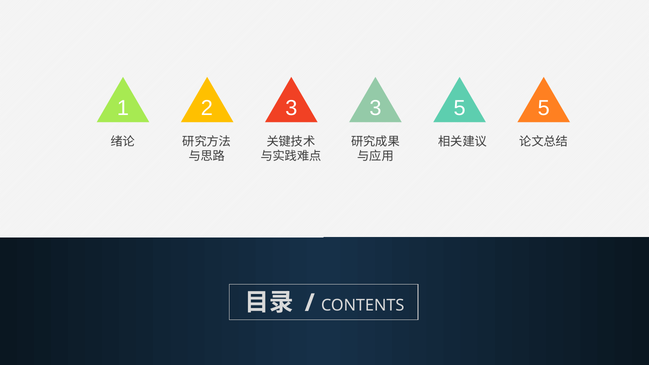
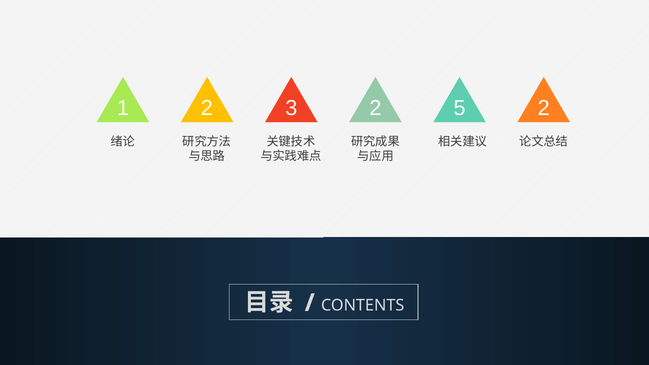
3 3: 3 -> 2
5 5: 5 -> 2
